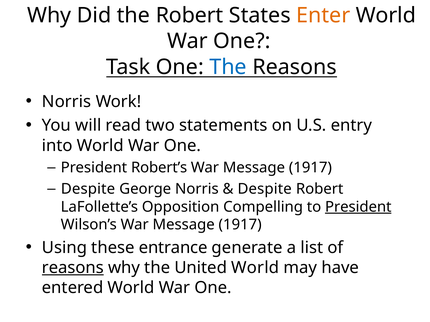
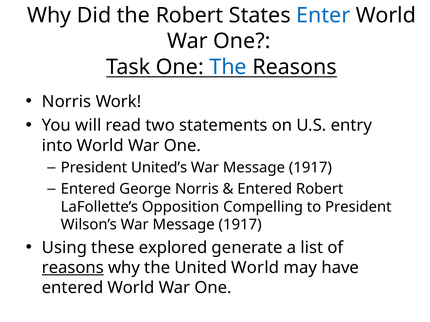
Enter colour: orange -> blue
Robert’s: Robert’s -> United’s
Despite at (88, 189): Despite -> Entered
Despite at (265, 189): Despite -> Entered
President at (358, 207) underline: present -> none
entrance: entrance -> explored
